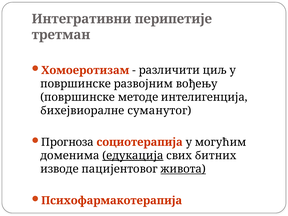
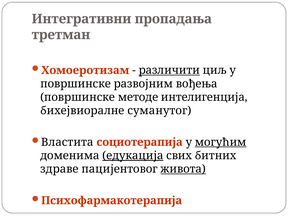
перипетије: перипетије -> пропадања
различити underline: none -> present
вођењу: вођењу -> вођења
Прогноза: Прогноза -> Властита
могућим underline: none -> present
изводе: изводе -> здраве
